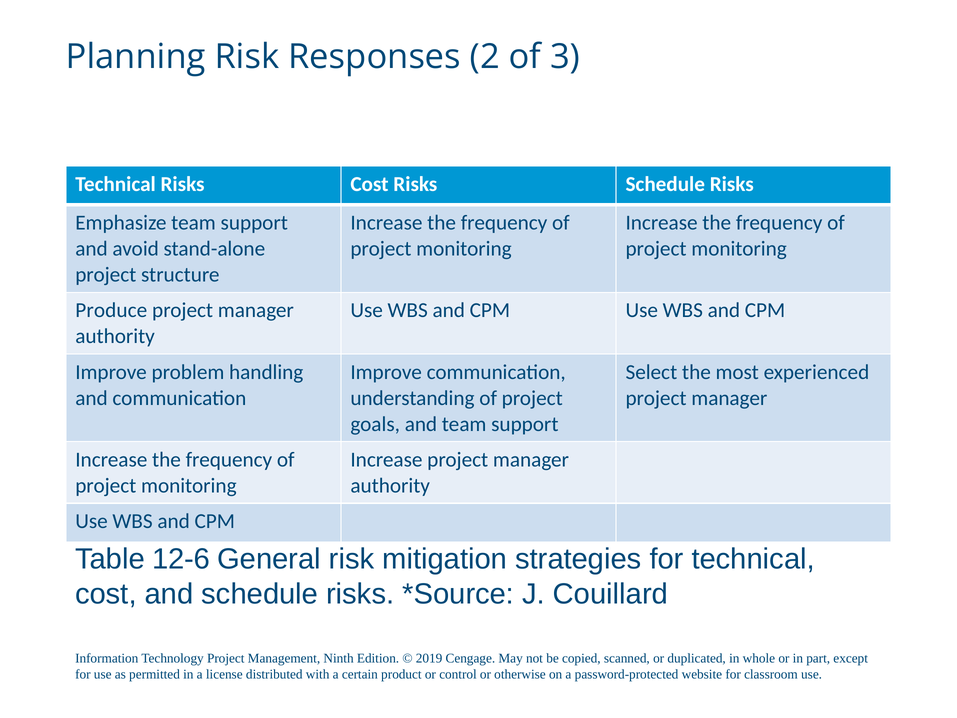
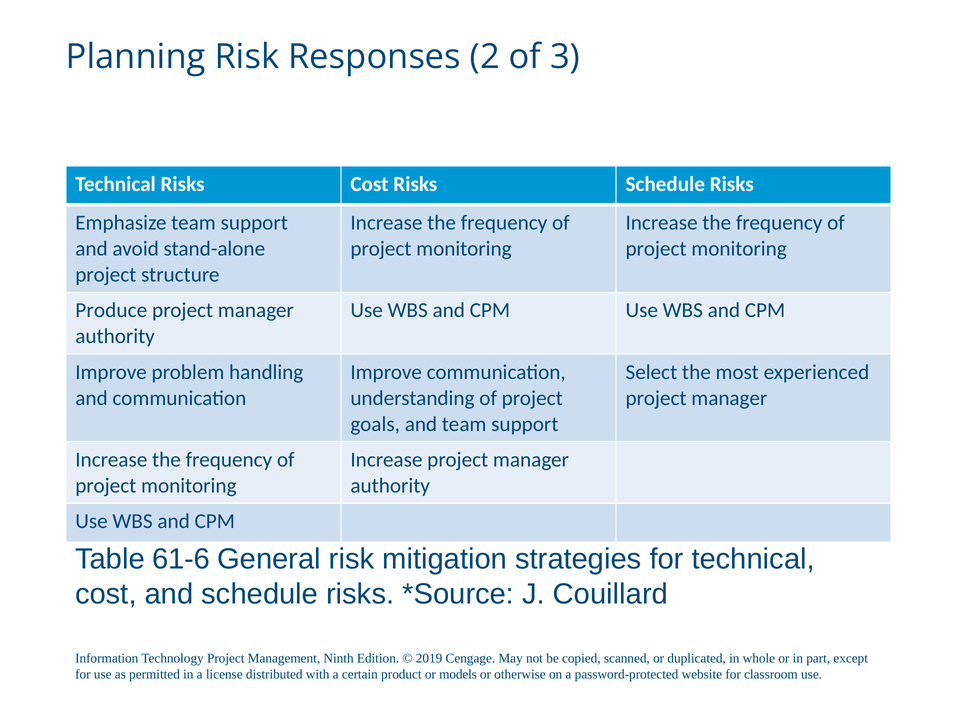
12-6: 12-6 -> 61-6
control: control -> models
